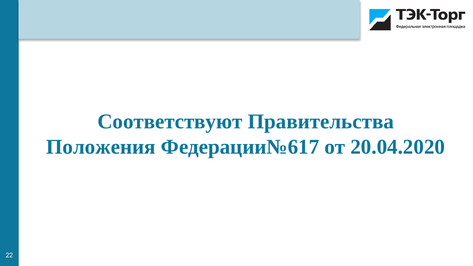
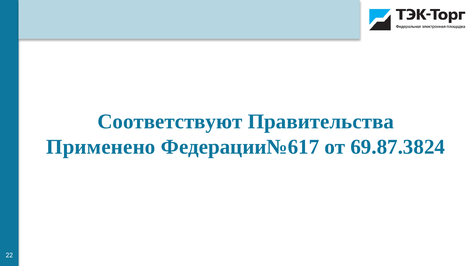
Положения: Положения -> Применено
20.04.2020: 20.04.2020 -> 69.87.3824
